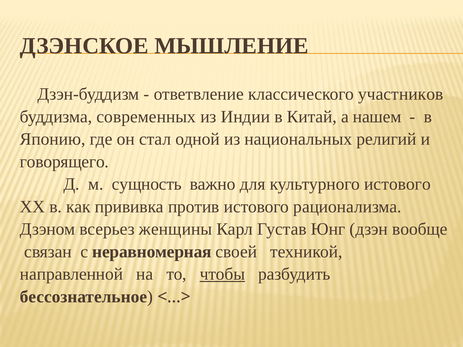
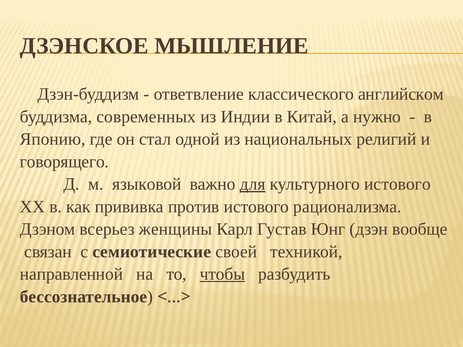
участников: участников -> английском
нашем: нашем -> нужно
сущность: сущность -> языковой
для underline: none -> present
неравномерная: неравномерная -> семиотические
